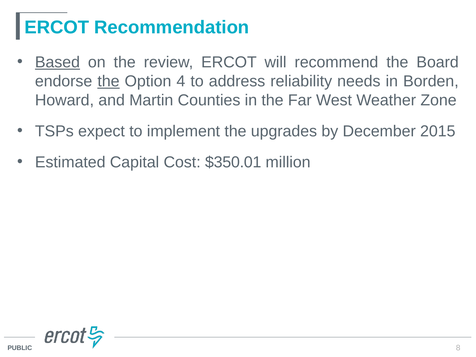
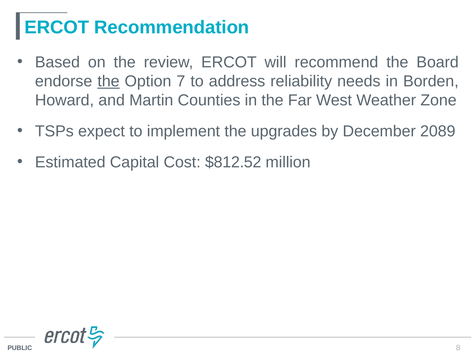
Based underline: present -> none
4: 4 -> 7
2015: 2015 -> 2089
$350.01: $350.01 -> $812.52
